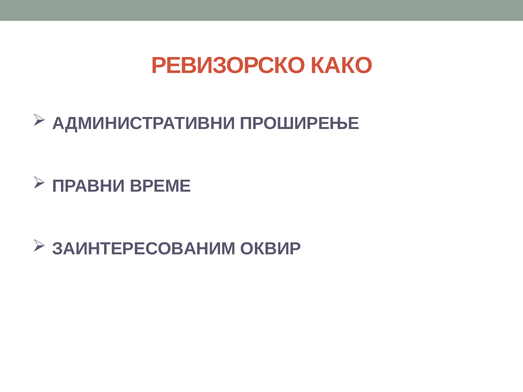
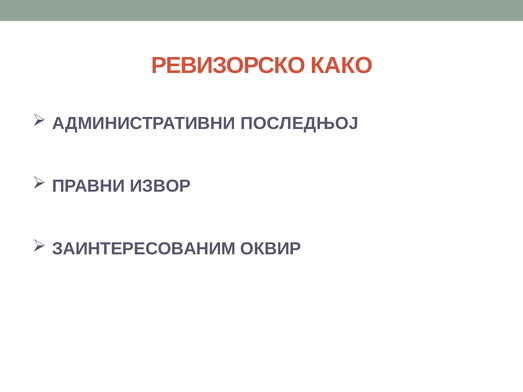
ПРОШИРЕЊЕ: ПРОШИРЕЊЕ -> ПОСЛЕДЊОЈ
ВРЕМЕ: ВРЕМЕ -> ИЗВOР
